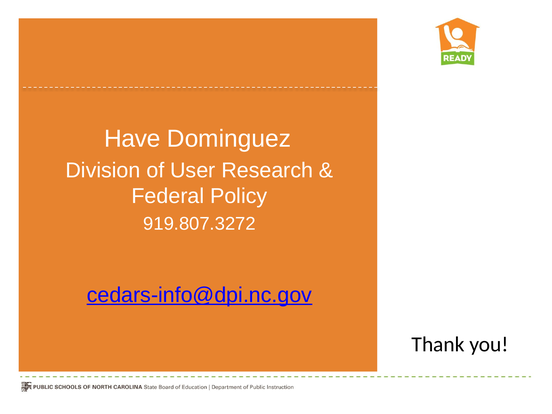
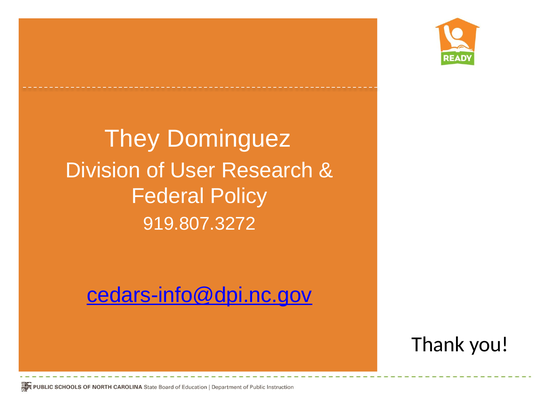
Have: Have -> They
